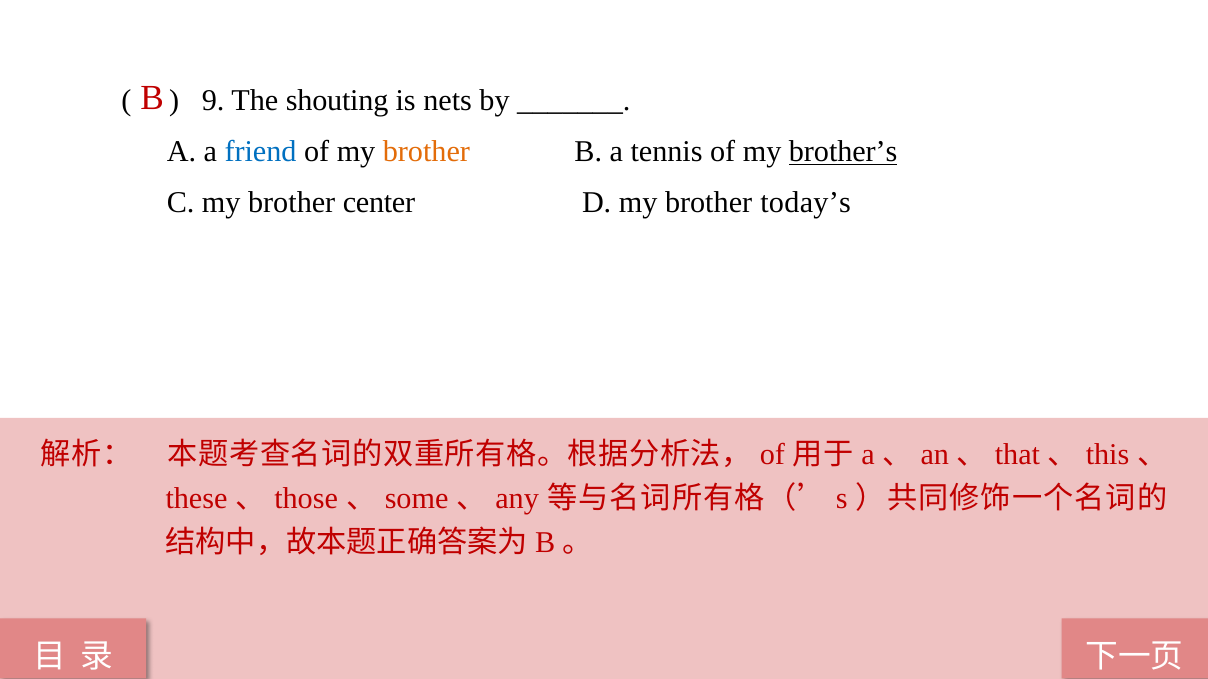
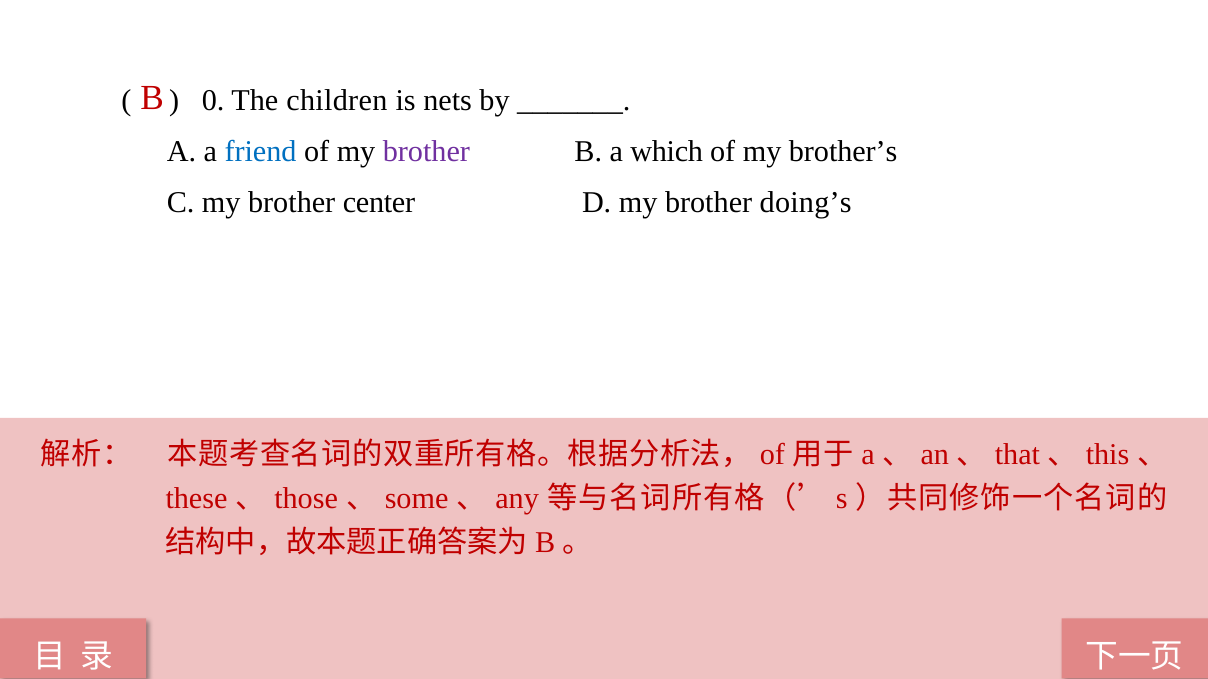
9: 9 -> 0
shouting: shouting -> children
brother at (426, 152) colour: orange -> purple
tennis: tennis -> which
brother’s underline: present -> none
today’s: today’s -> doing’s
